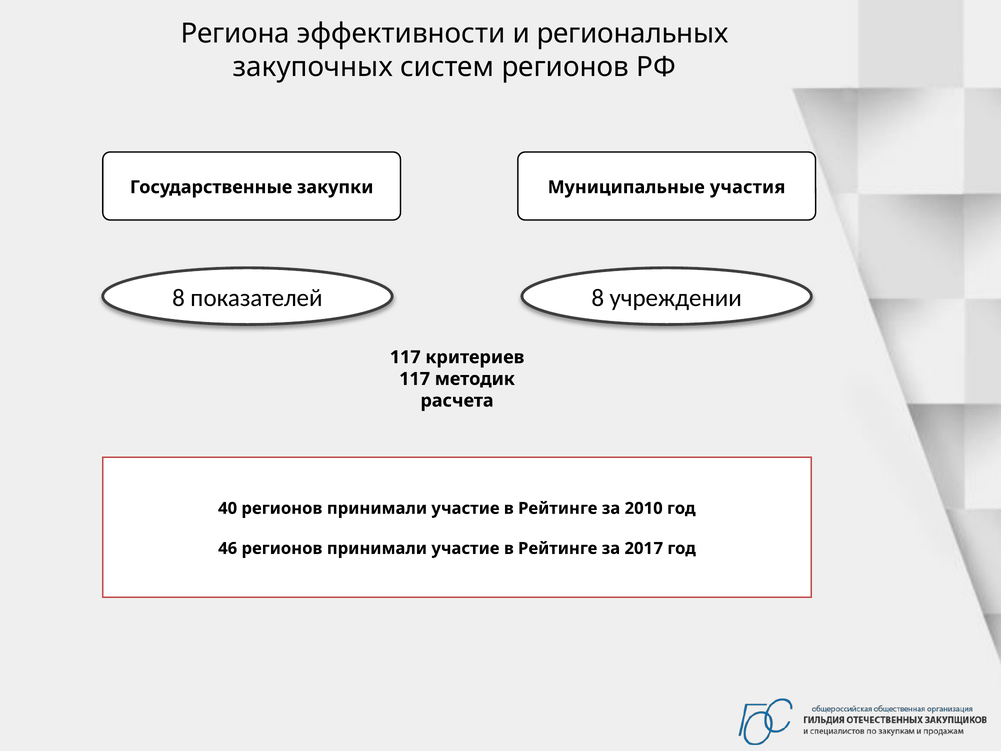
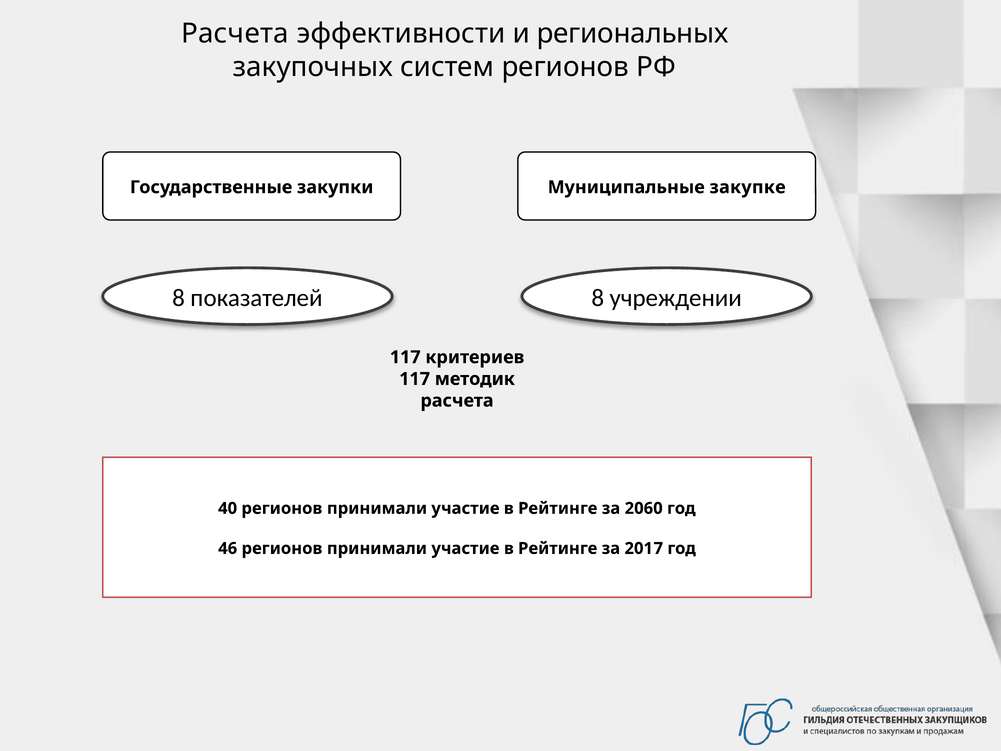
Региона at (235, 34): Региона -> Расчета
участия: участия -> закупке
2010: 2010 -> 2060
